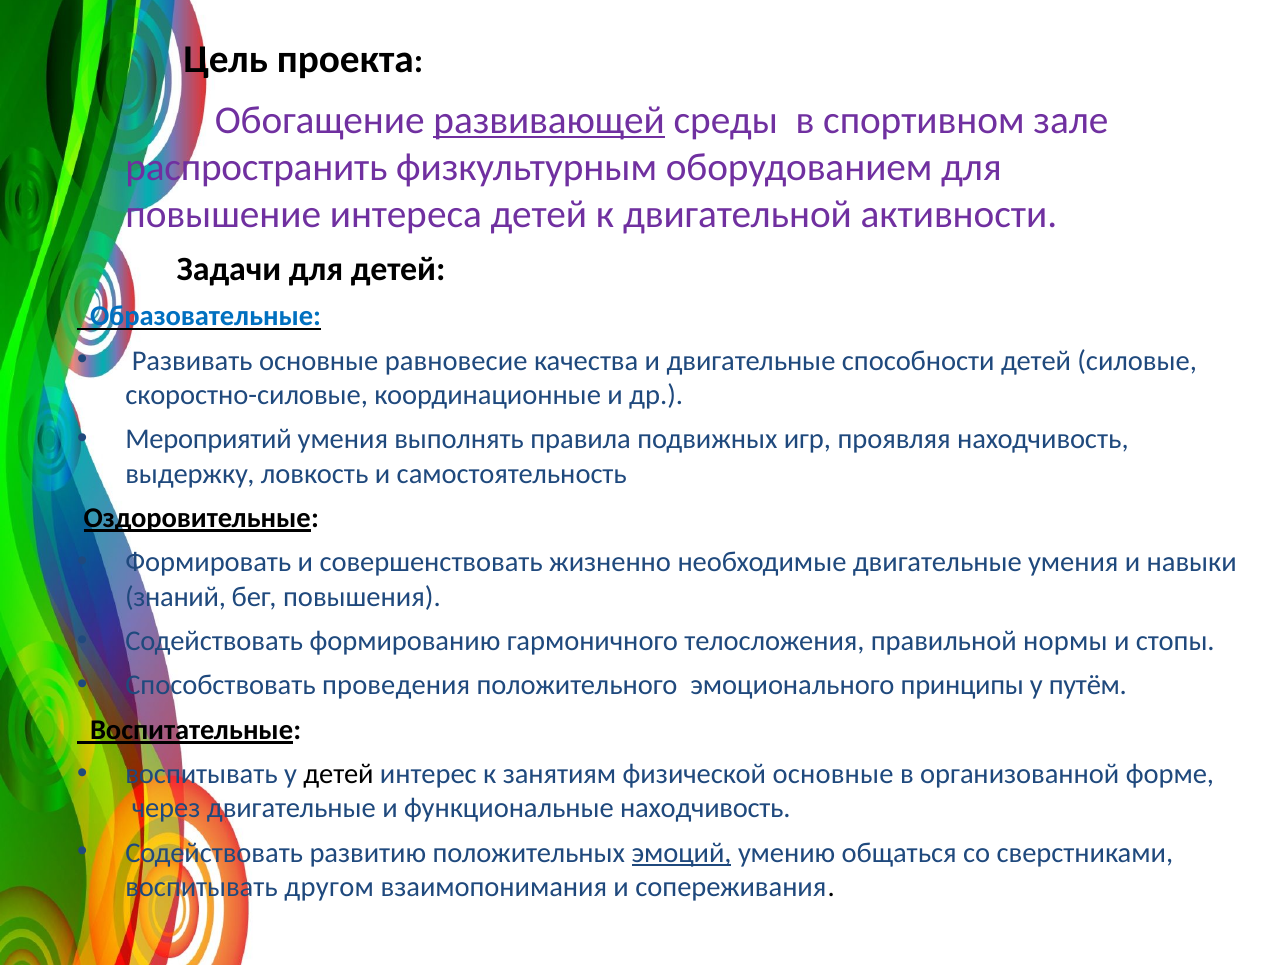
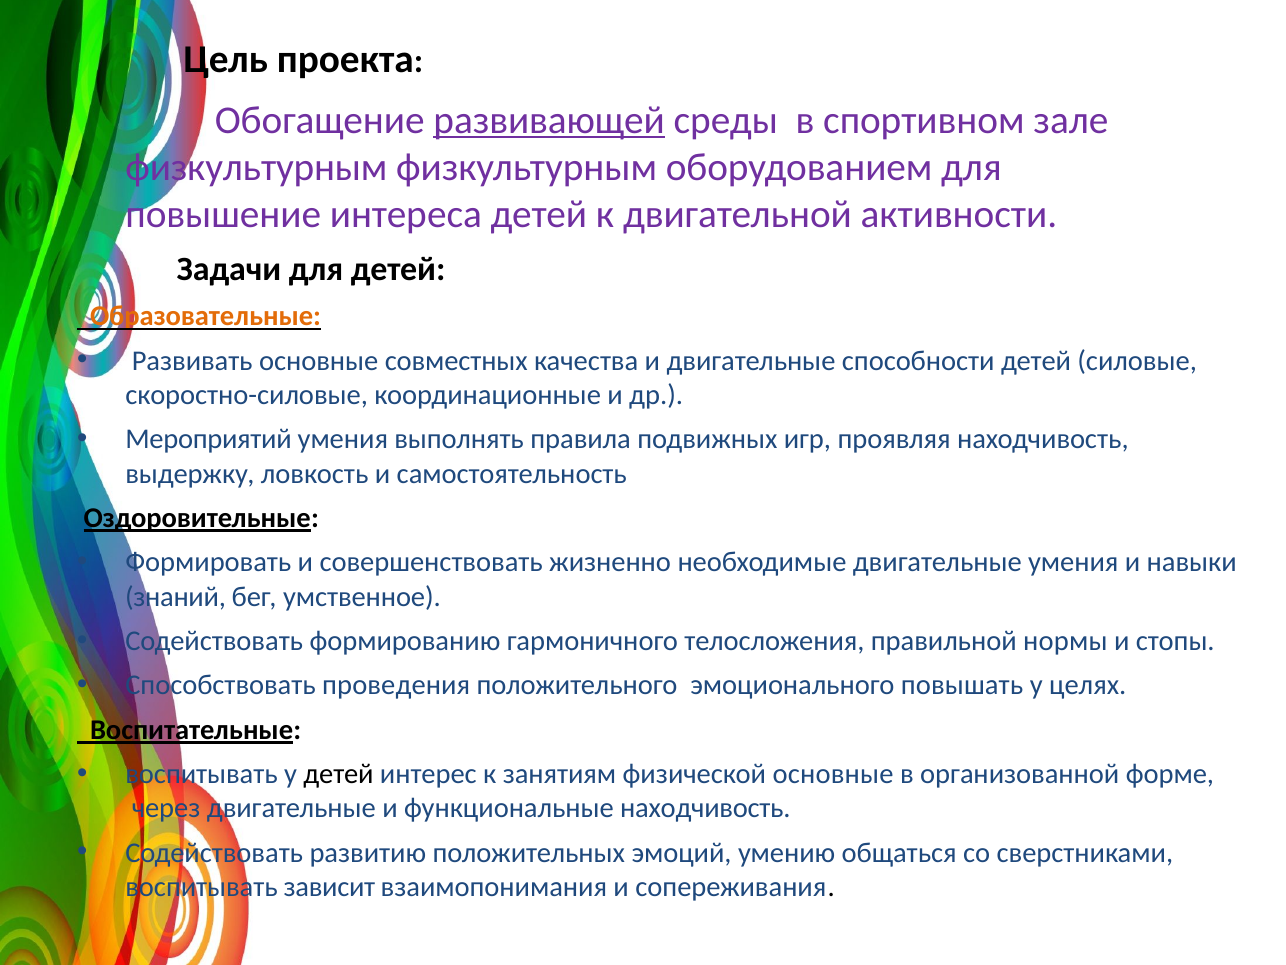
распространить at (256, 167): распространить -> физкультурным
Образовательные colour: blue -> orange
равновесие: равновесие -> совместных
повышения: повышения -> умственное
принципы: принципы -> повышать
путём: путём -> целях
эмоций underline: present -> none
другом: другом -> зависит
